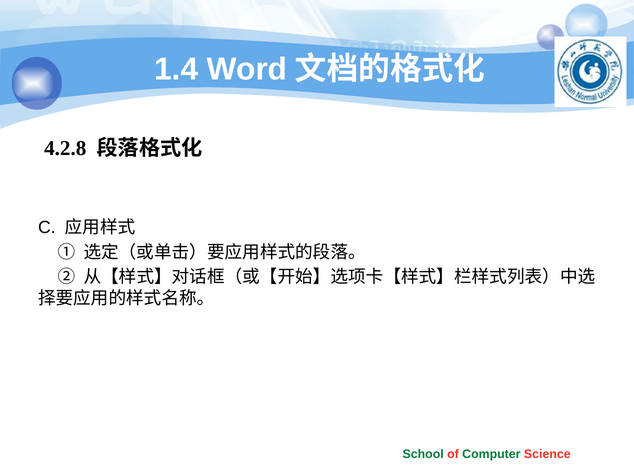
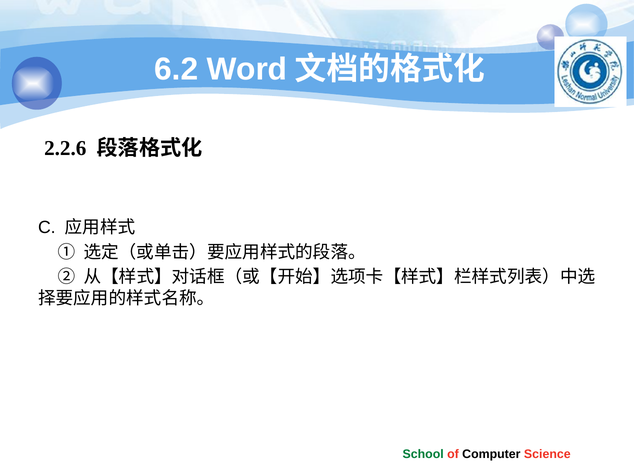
1.4: 1.4 -> 6.2
4.2.8: 4.2.8 -> 2.2.6
Computer colour: green -> black
